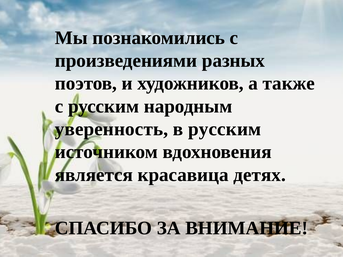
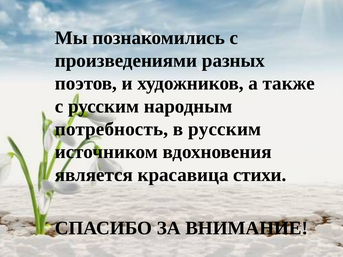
уверенность: уверенность -> потребность
детях: детях -> стихи
